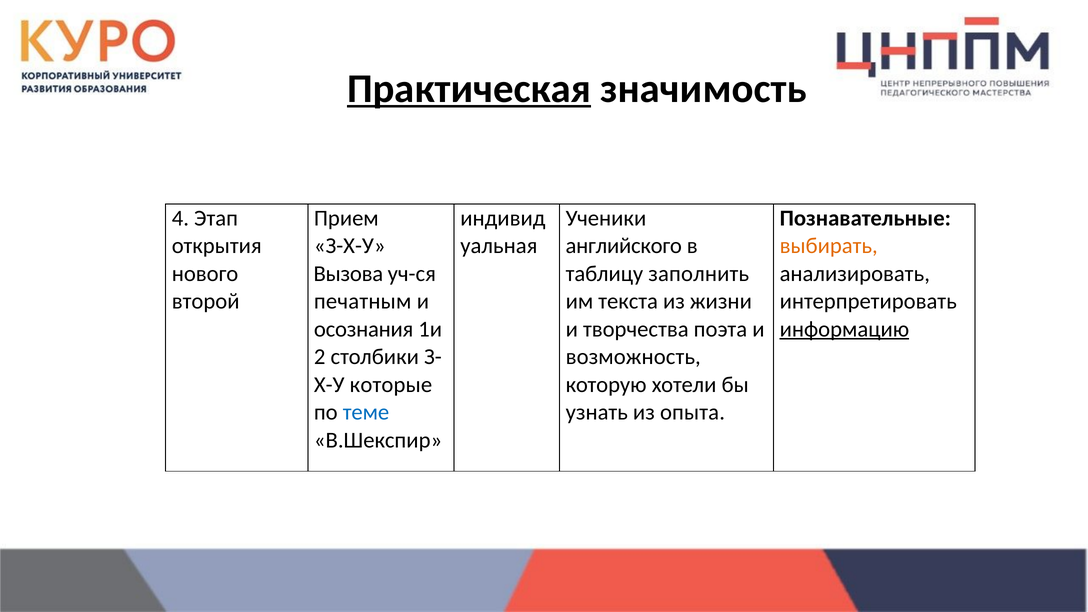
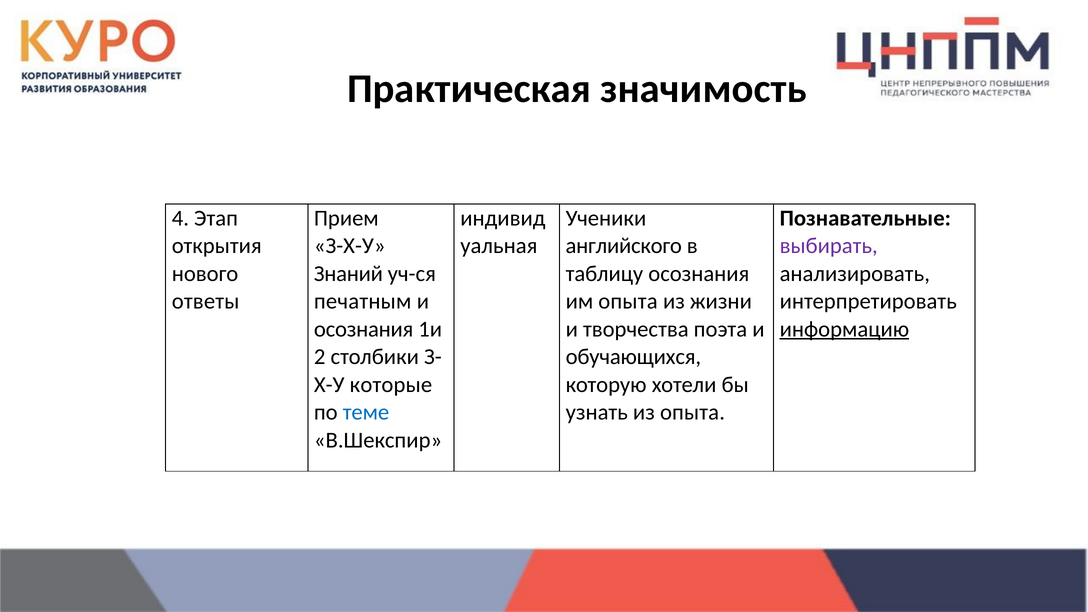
Практическая underline: present -> none
выбирать colour: orange -> purple
Вызова: Вызова -> Знаний
таблицу заполнить: заполнить -> осознания
второй: второй -> ответы
им текста: текста -> опыта
возможность: возможность -> обучающихся
